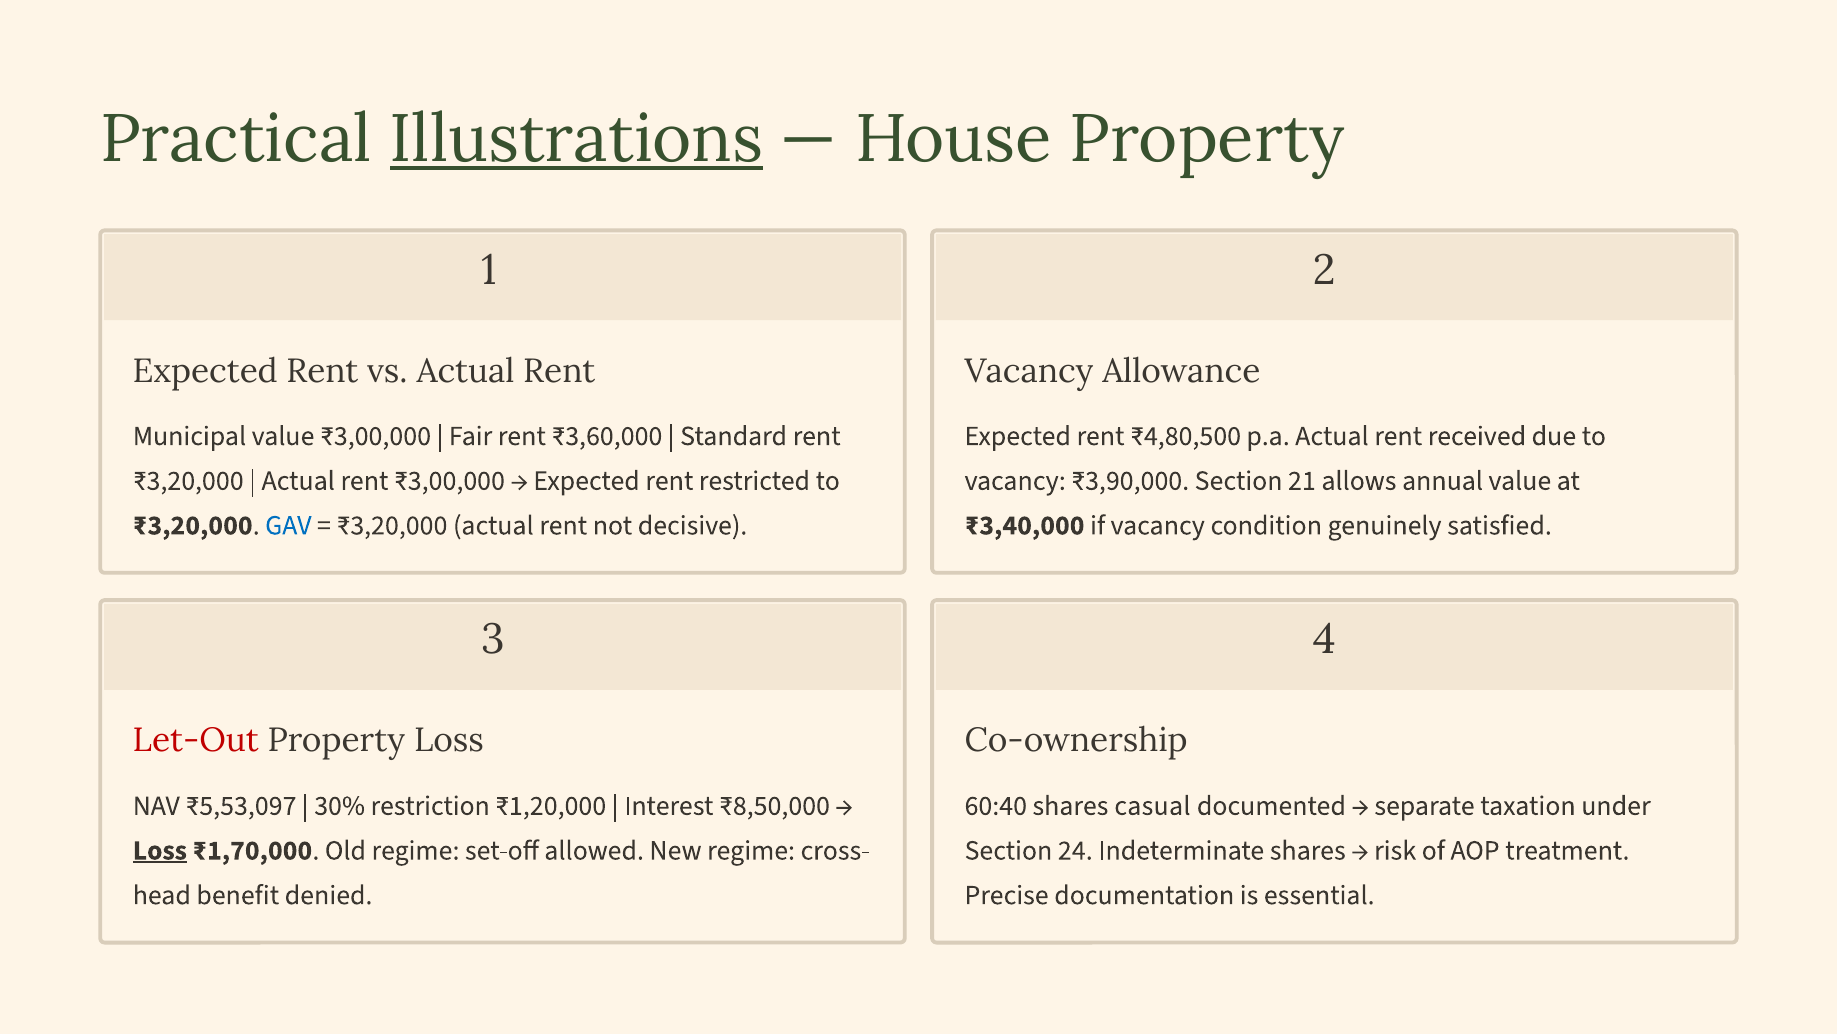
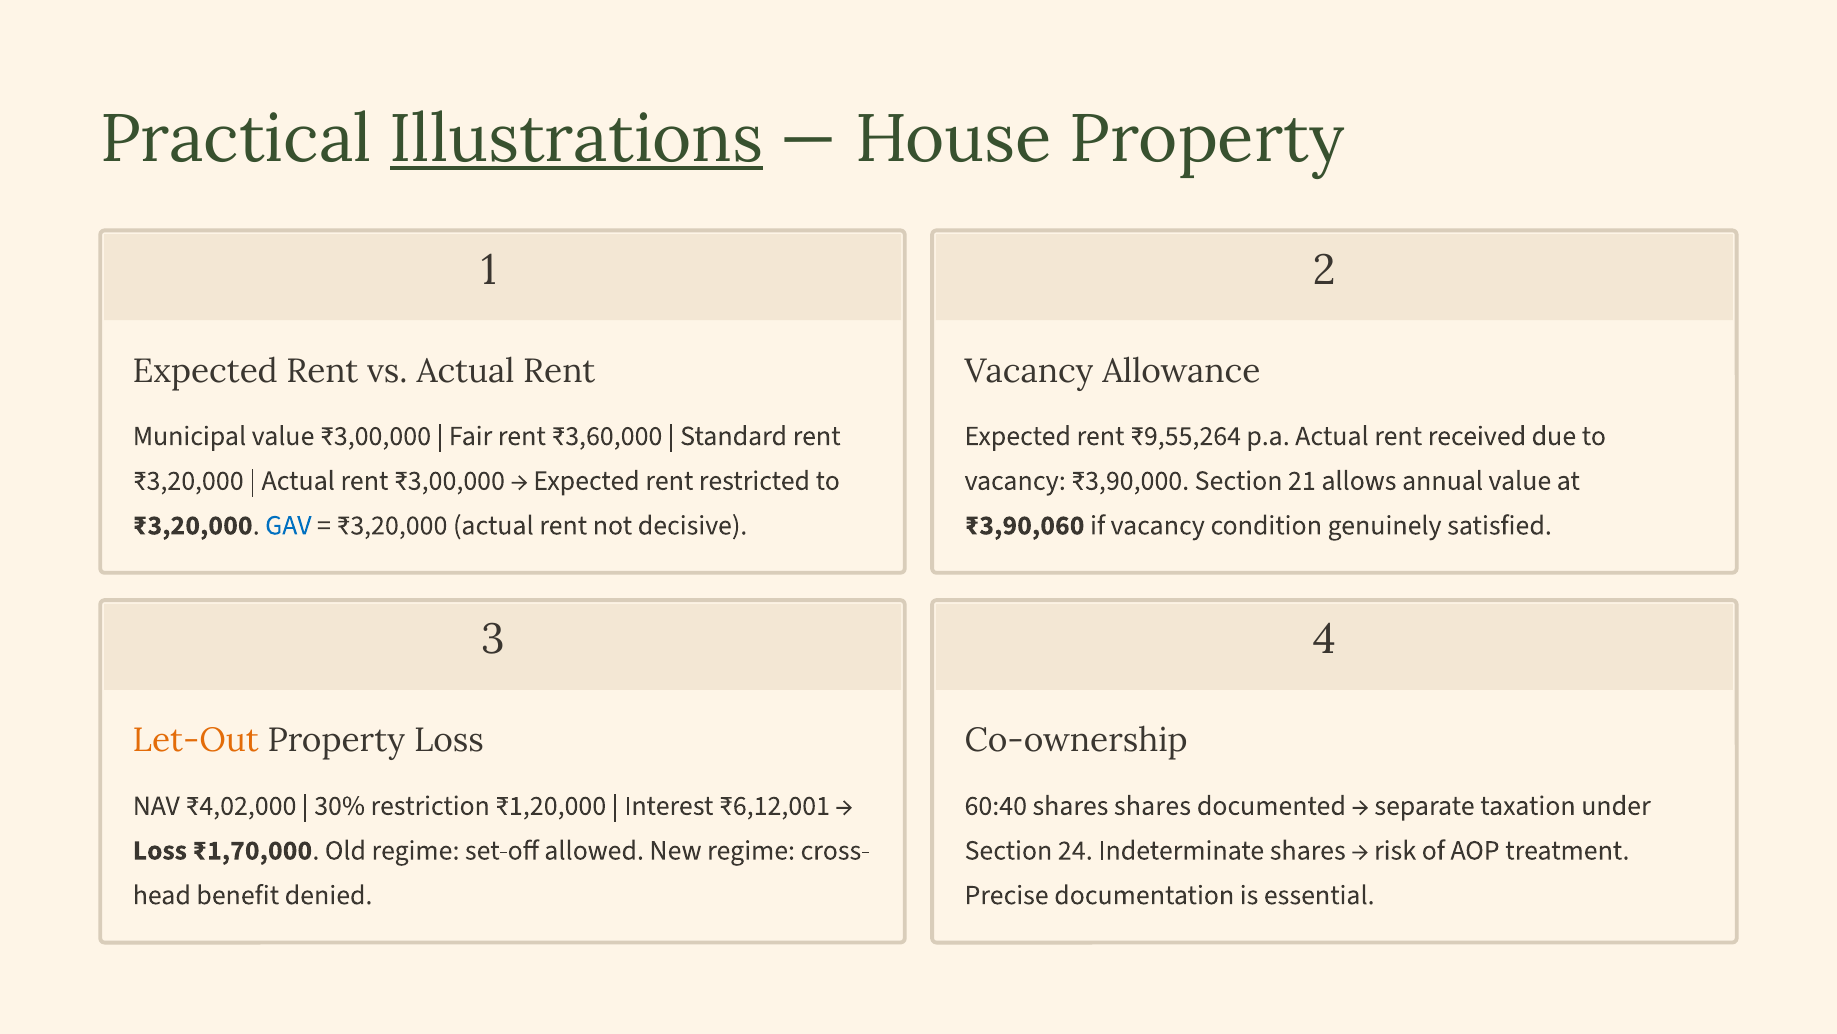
₹4,80,500: ₹4,80,500 -> ₹9,55,264
₹3,40,000: ₹3,40,000 -> ₹3,90,060
Let-Out colour: red -> orange
₹5,53,097: ₹5,53,097 -> ₹4,02,000
₹8,50,000: ₹8,50,000 -> ₹6,12,001
shares casual: casual -> shares
Loss at (160, 850) underline: present -> none
